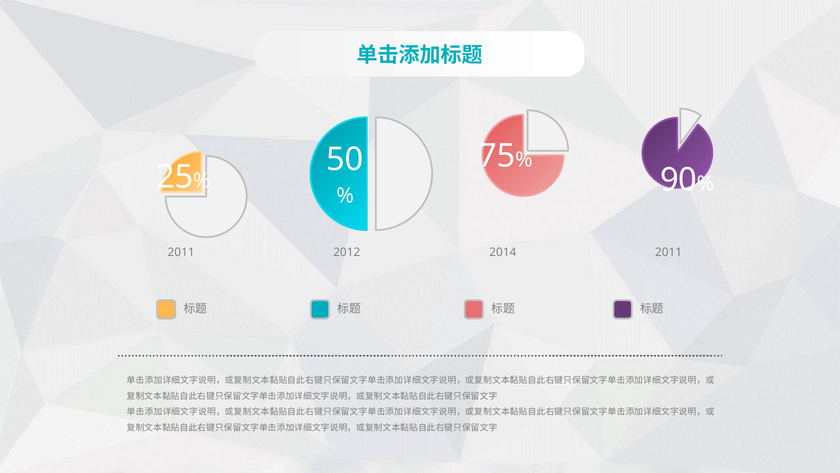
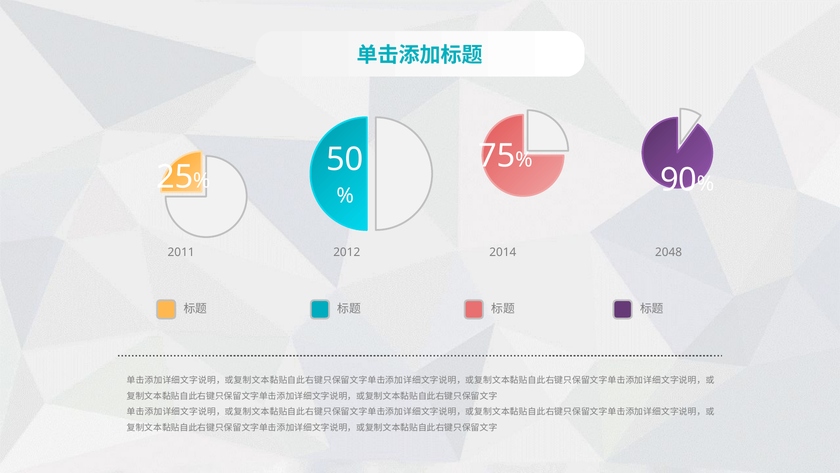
2014 2011: 2011 -> 2048
